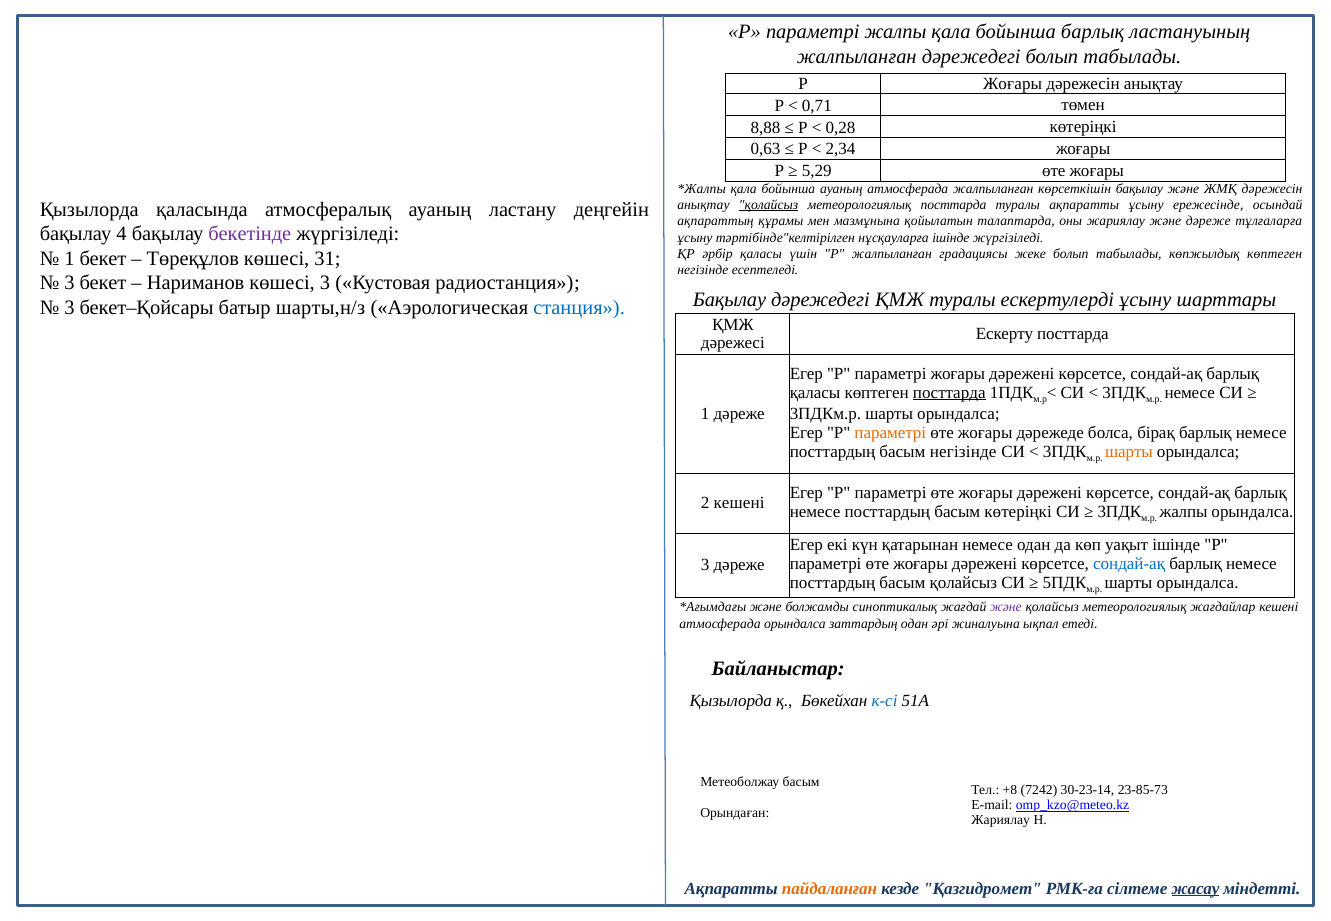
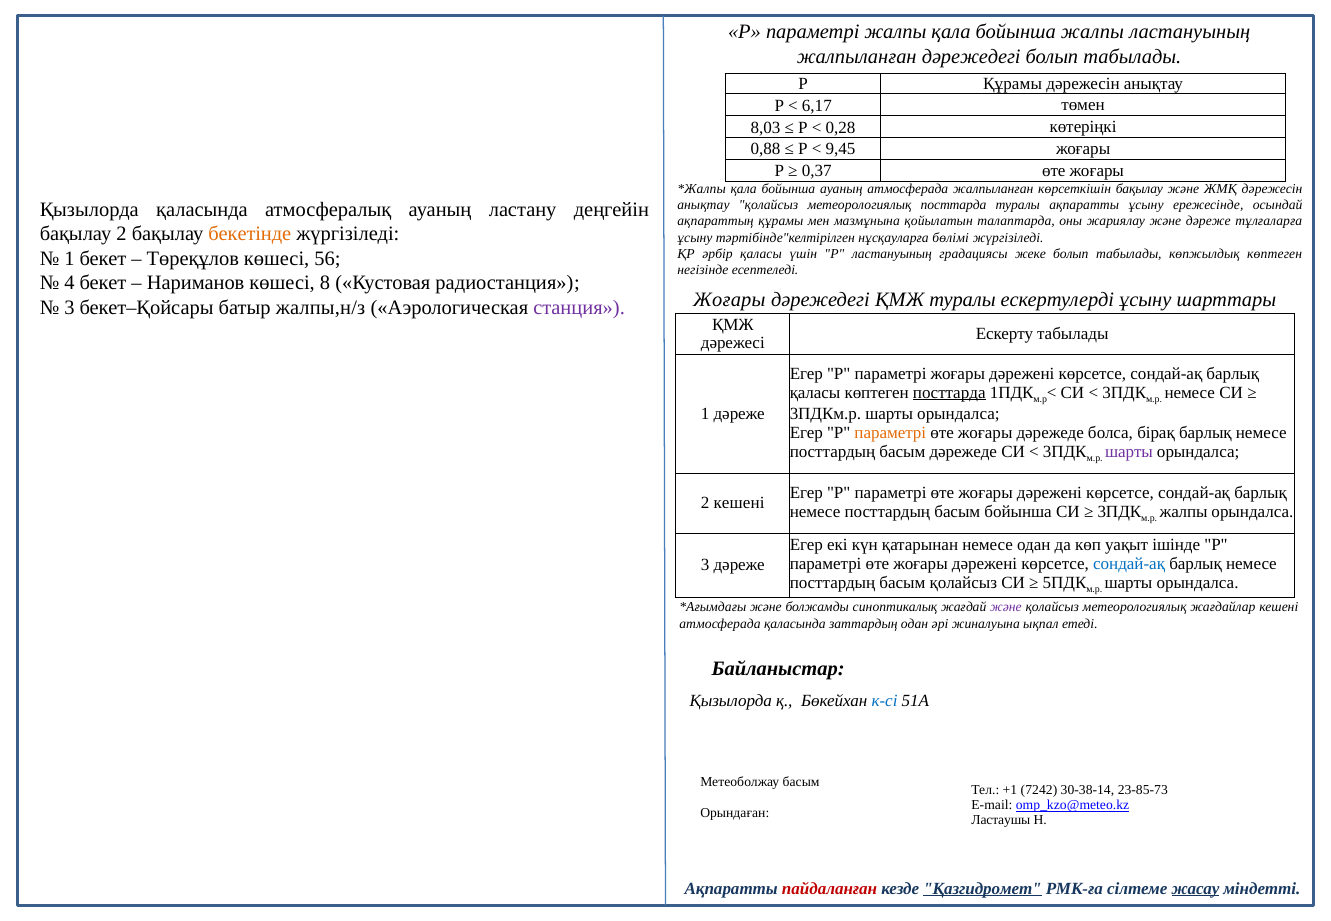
бойынша барлық: барлық -> жалпы
Р Жоғары: Жоғары -> Құрамы
0,71: 0,71 -> 6,17
8,88: 8,88 -> 8,03
0,63: 0,63 -> 0,88
2,34: 2,34 -> 9,45
5,29: 5,29 -> 0,37
қолайсыз at (769, 205) underline: present -> none
бақылау 4: 4 -> 2
бекетінде colour: purple -> orange
нұсқауларға ішінде: ішінде -> бөлімі
Р жалпыланған: жалпыланған -> ластануының
31: 31 -> 56
3 at (69, 283): 3 -> 4
көшесі 3: 3 -> 8
Бақылау at (730, 299): Бақылау -> Жоғары
шарты,н/з: шарты,н/з -> жалпы,н/з
станция colour: blue -> purple
Ескерту посттарда: посттарда -> табылады
басым негізінде: негізінде -> дәрежеде
шарты at (1129, 452) colour: orange -> purple
басым көтеріңкі: көтеріңкі -> бойынша
атмосферада орындалса: орындалса -> қаласында
+8: +8 -> +1
30-23-14: 30-23-14 -> 30-38-14
Жариялау at (1001, 821): Жариялау -> Ластаушы
пайдаланған colour: orange -> red
Қазгидромет underline: none -> present
